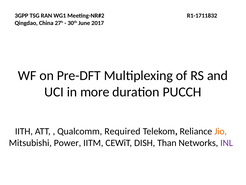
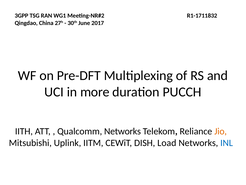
Qualcomm Required: Required -> Networks
Power: Power -> Uplink
Than: Than -> Load
INL colour: purple -> blue
